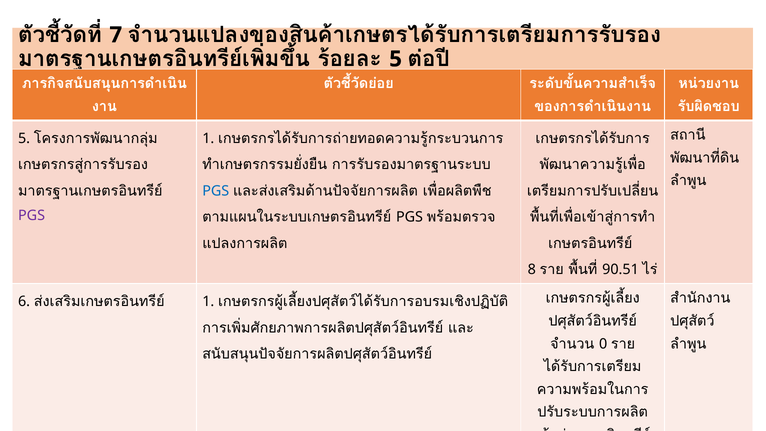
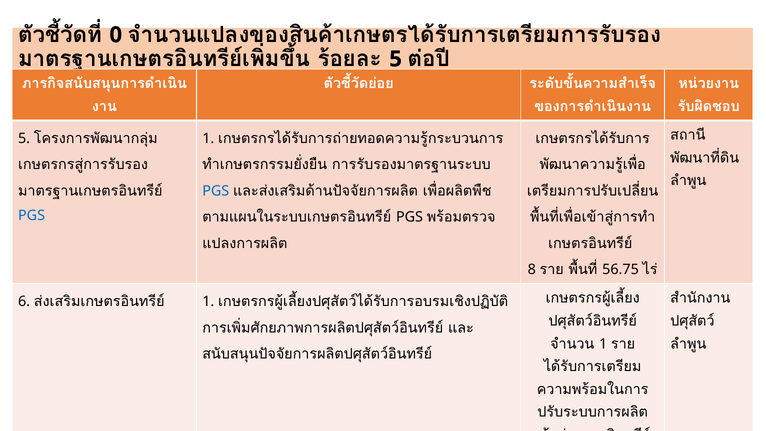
7 at (116, 35): 7 -> 0
PGS at (32, 215) colour: purple -> blue
90.51: 90.51 -> 56.75
0 at (603, 344): 0 -> 1
